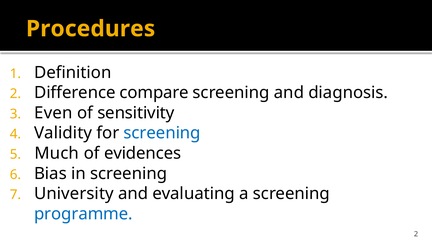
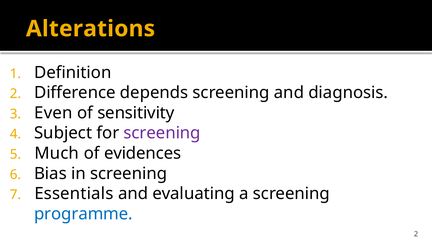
Procedures: Procedures -> Alterations
compare: compare -> depends
Validity: Validity -> Subject
screening at (162, 133) colour: blue -> purple
University: University -> Essentials
